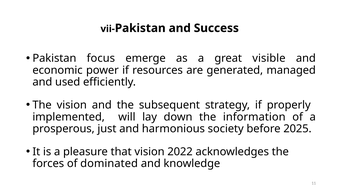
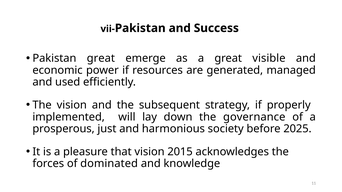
Pakistan focus: focus -> great
information: information -> governance
2022: 2022 -> 2015
